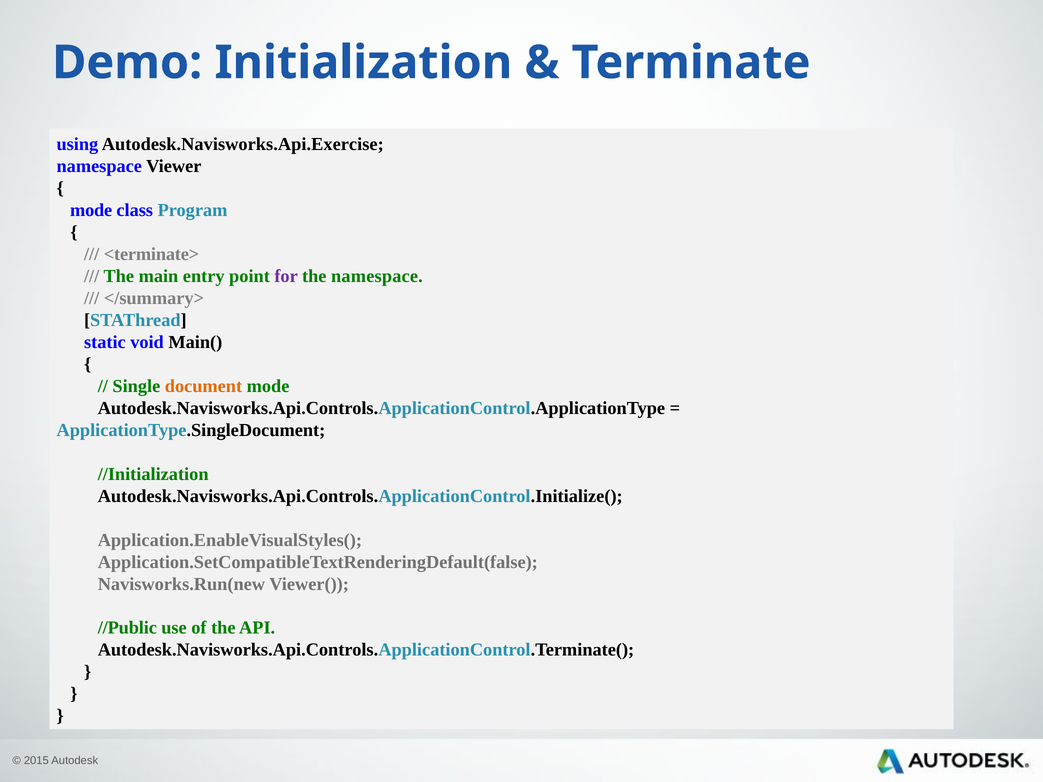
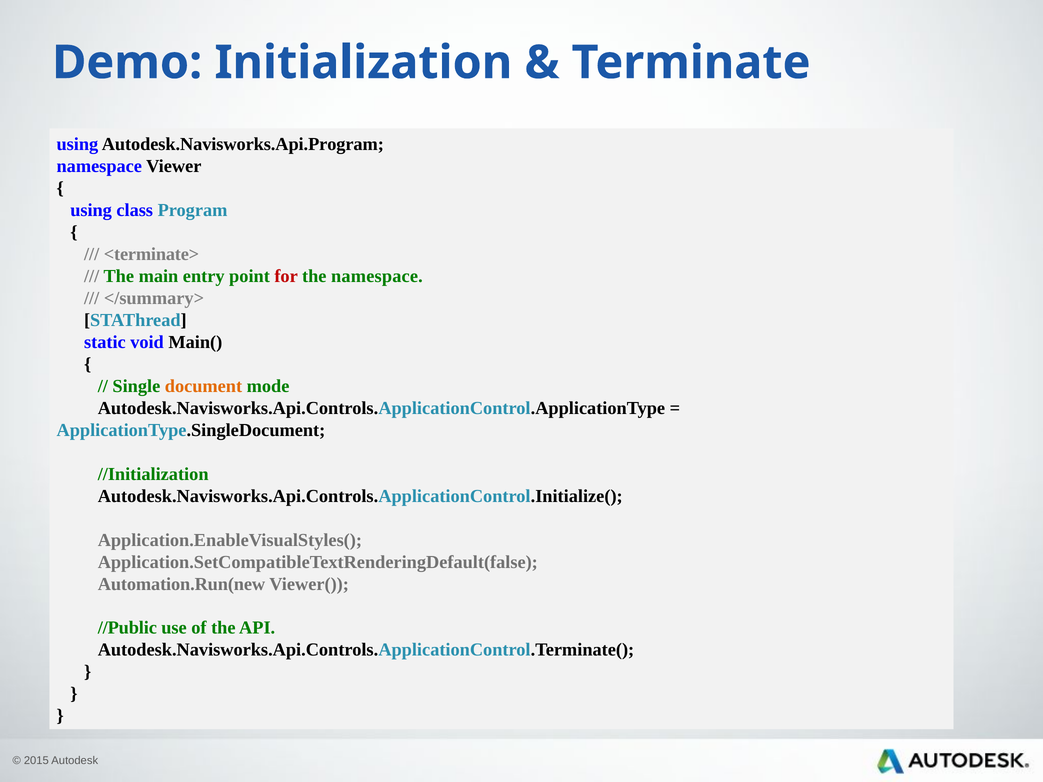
Autodesk.Navisworks.Api.Exercise: Autodesk.Navisworks.Api.Exercise -> Autodesk.Navisworks.Api.Program
mode at (91, 210): mode -> using
for colour: purple -> red
Navisworks.Run(new: Navisworks.Run(new -> Automation.Run(new
